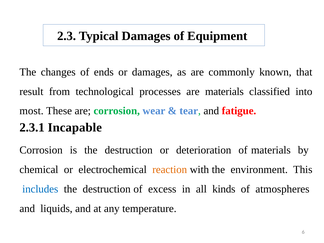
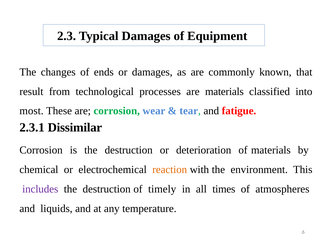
Incapable: Incapable -> Dissimilar
includes colour: blue -> purple
excess: excess -> timely
kinds: kinds -> times
